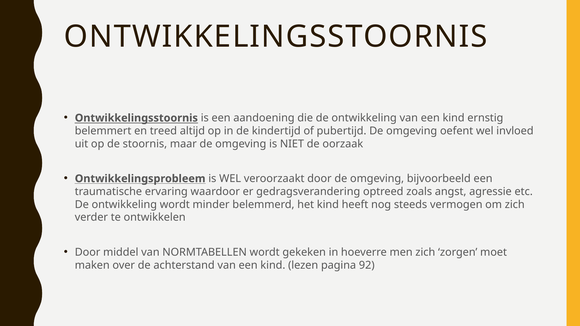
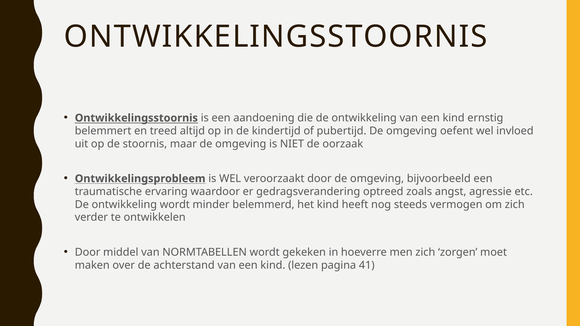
92: 92 -> 41
